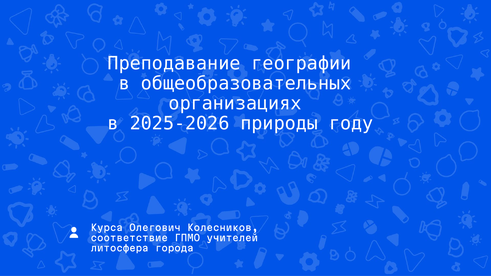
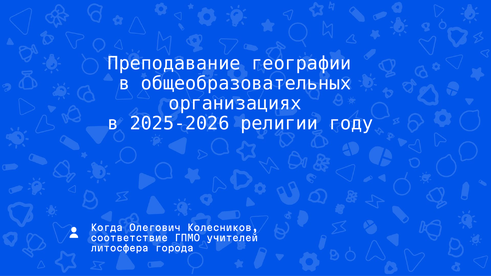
природы: природы -> религии
Курса: Курса -> Когда
